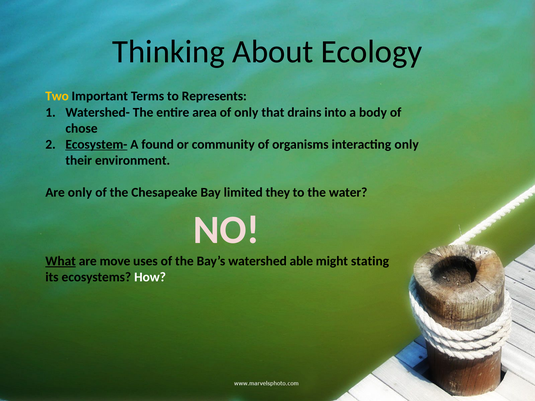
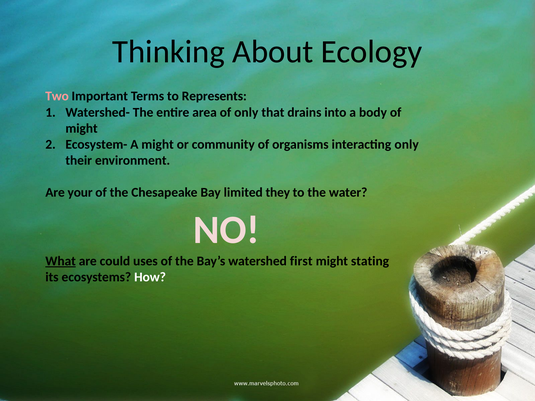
Two colour: yellow -> pink
chose at (82, 128): chose -> might
Ecosystem- underline: present -> none
A found: found -> might
Are only: only -> your
move: move -> could
able: able -> first
